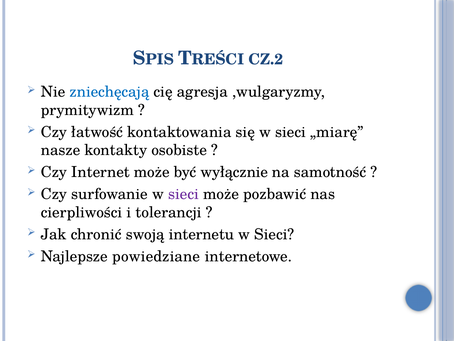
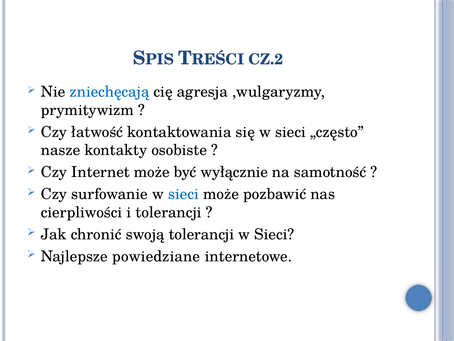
„miarę: „miarę -> „często
sieci at (183, 194) colour: purple -> blue
swoją internetu: internetu -> tolerancji
